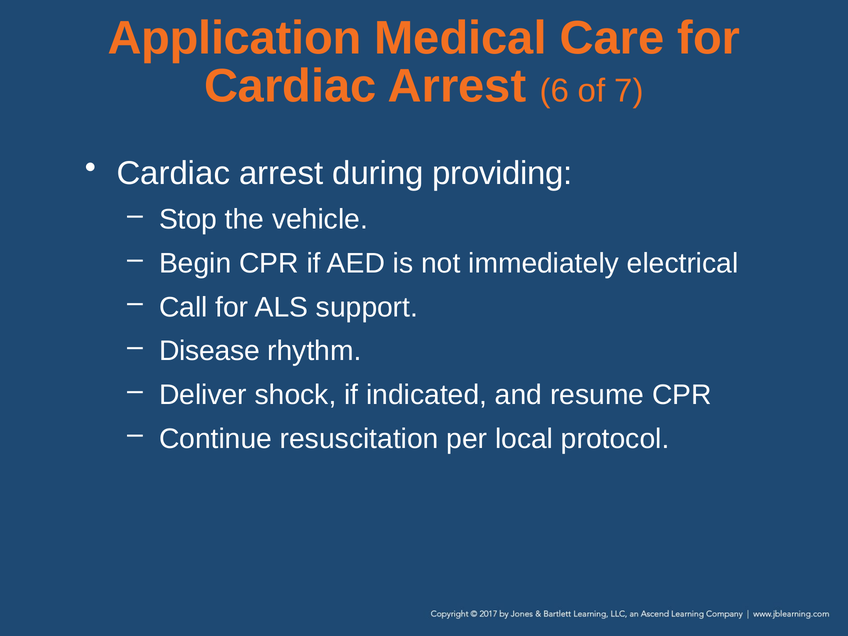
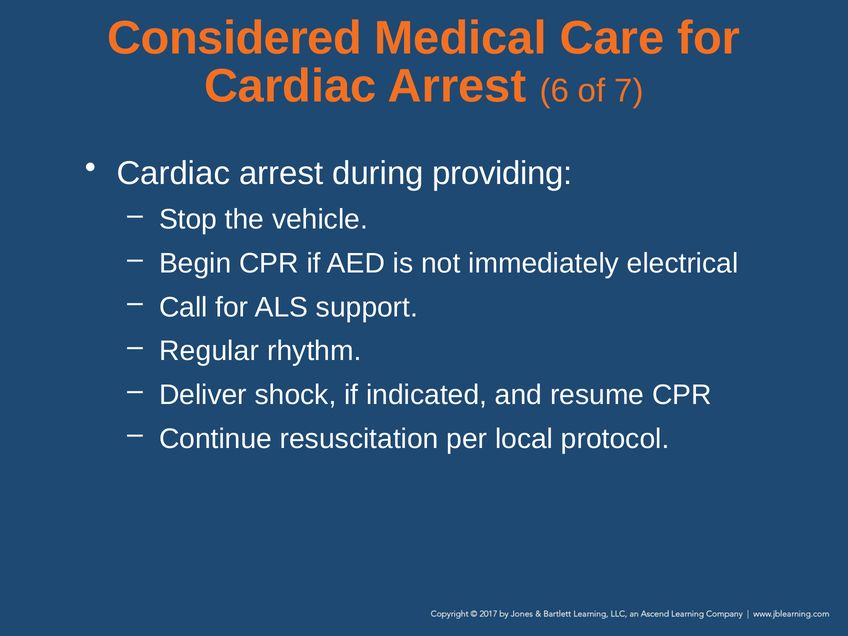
Application: Application -> Considered
Disease: Disease -> Regular
